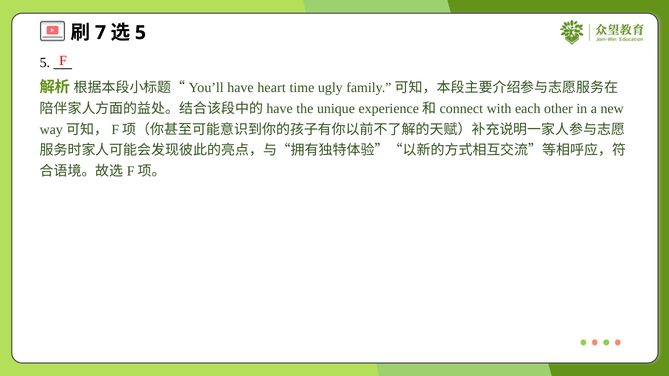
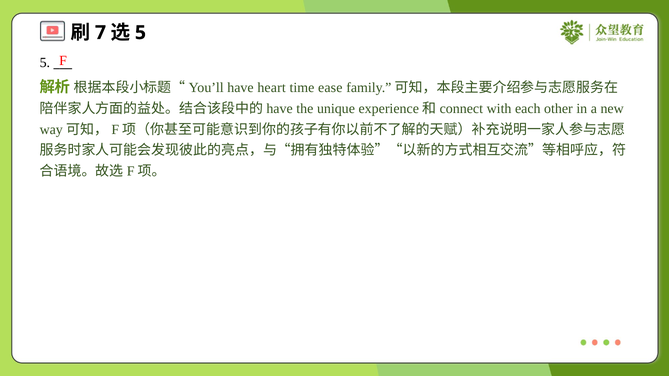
ugly: ugly -> ease
